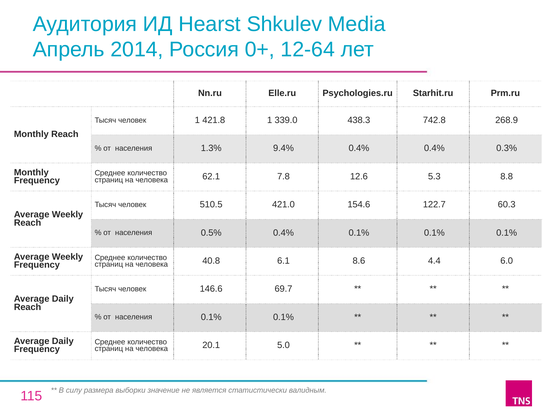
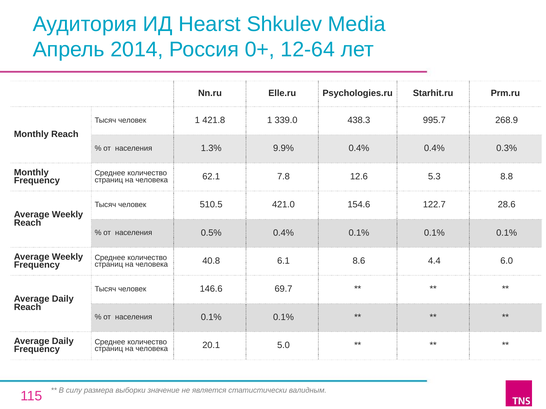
742.8: 742.8 -> 995.7
9.4%: 9.4% -> 9.9%
60.3: 60.3 -> 28.6
